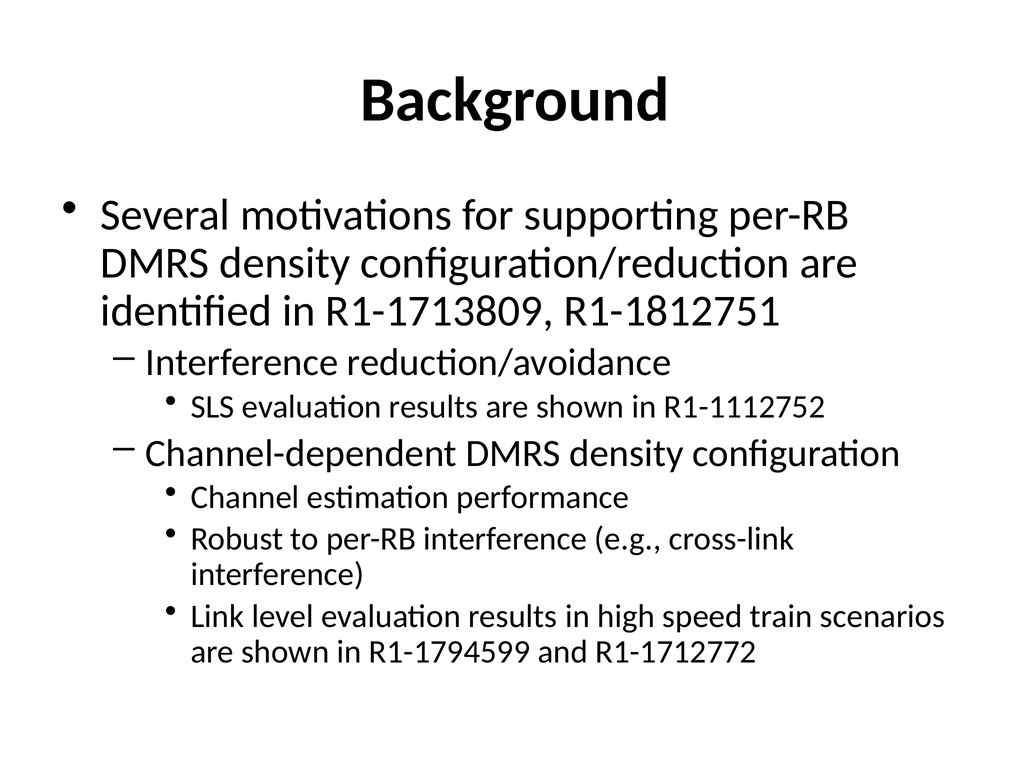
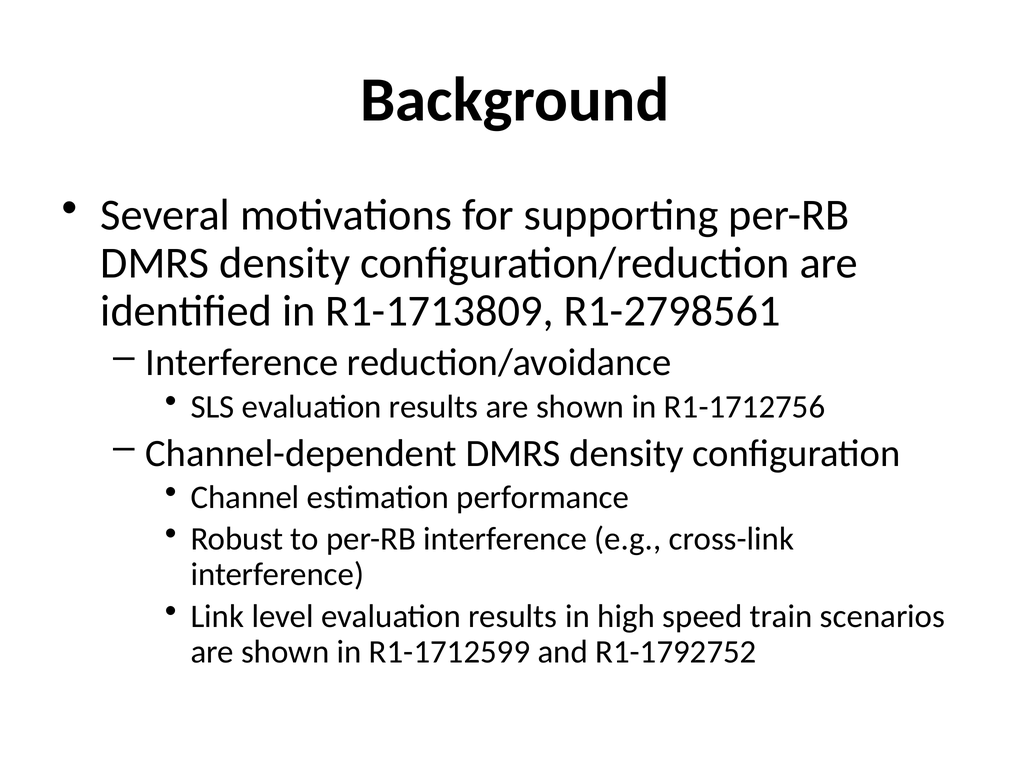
R1-1812751: R1-1812751 -> R1-2798561
R1-1112752: R1-1112752 -> R1-1712756
R1-1794599: R1-1794599 -> R1-1712599
R1-1712772: R1-1712772 -> R1-1792752
